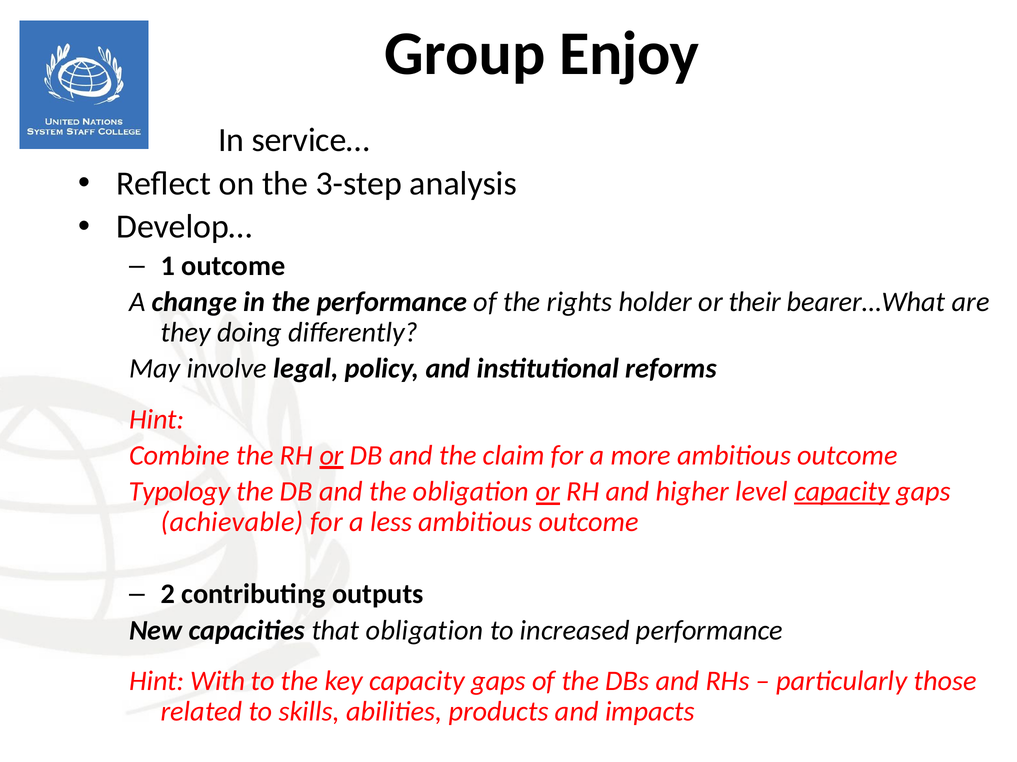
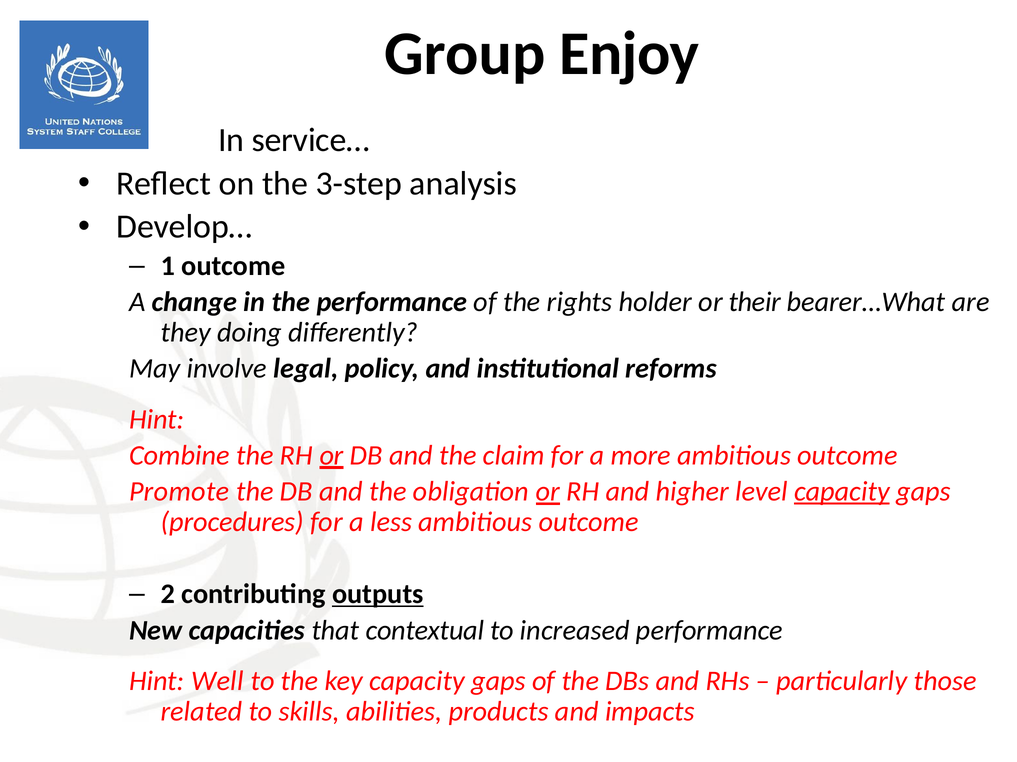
Typology: Typology -> Promote
achievable: achievable -> procedures
outputs underline: none -> present
that obligation: obligation -> contextual
With: With -> Well
